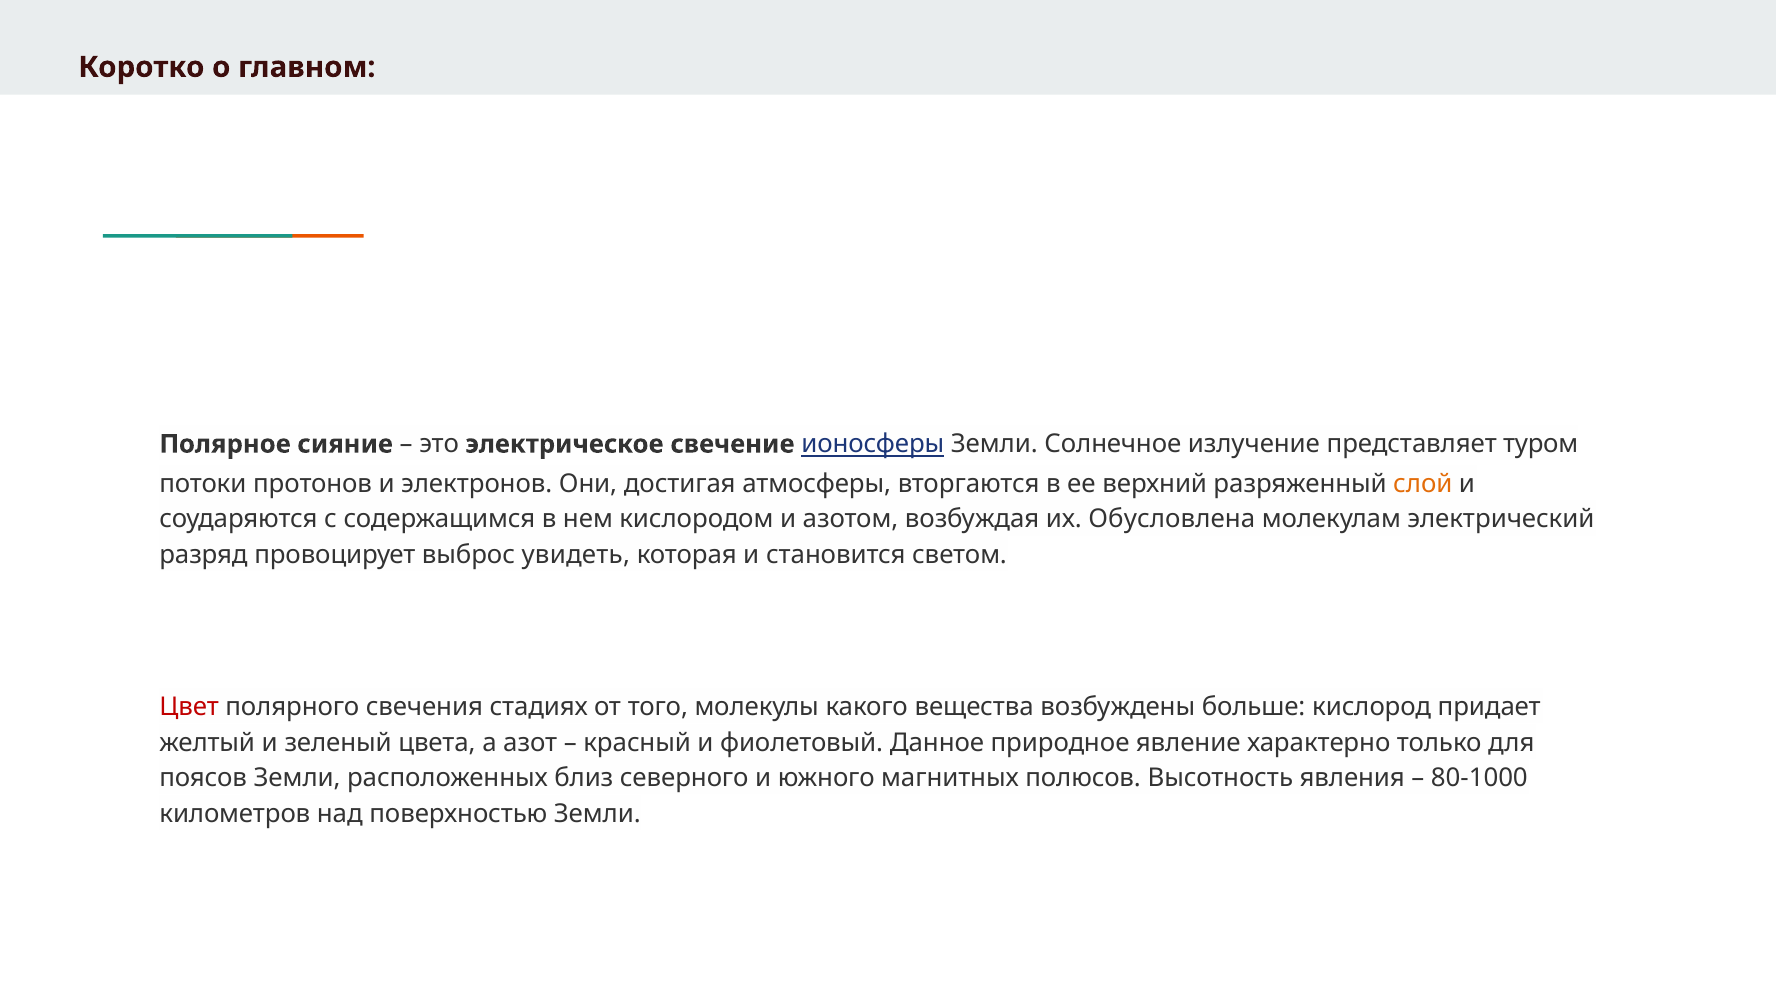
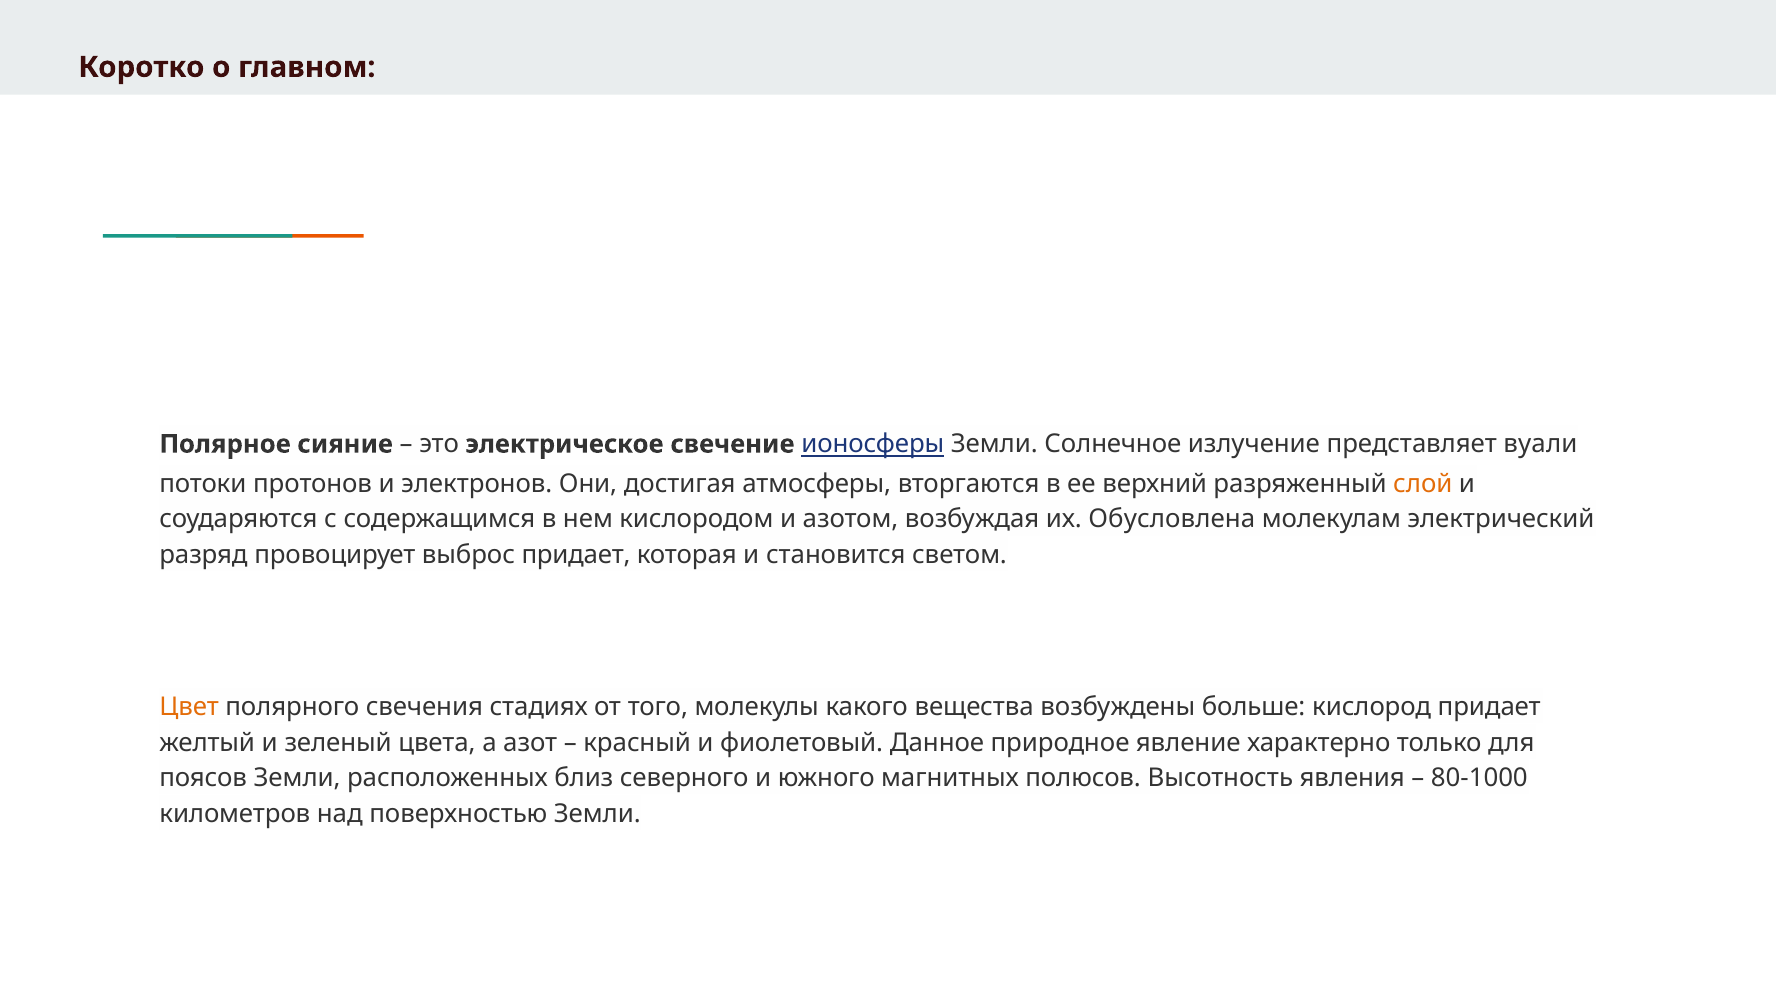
туром: туром -> вуали
выброс увидеть: увидеть -> придает
Цвет colour: red -> orange
